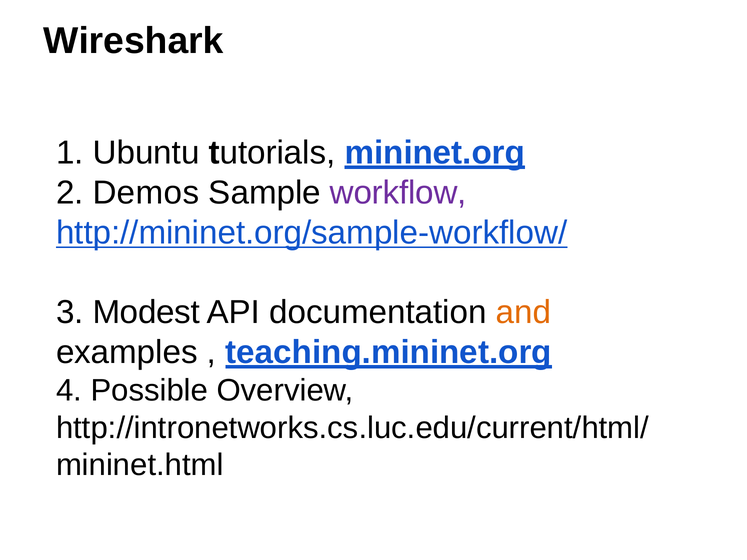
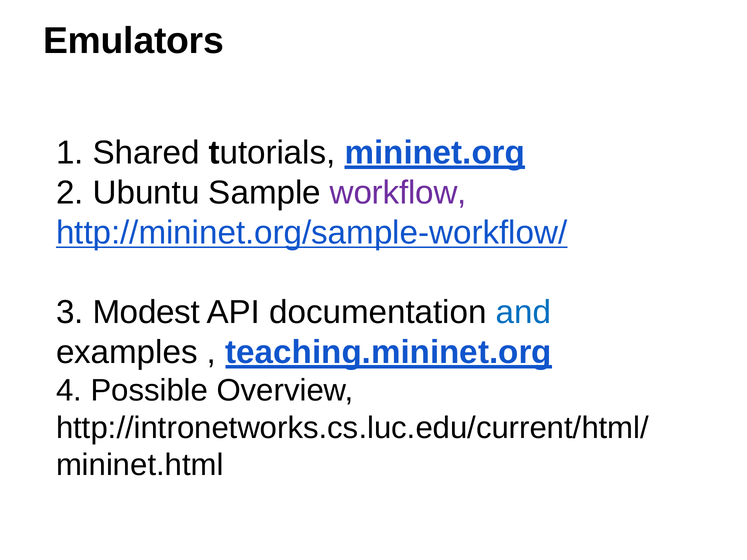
Wireshark: Wireshark -> Emulators
Ubuntu: Ubuntu -> Shared
Demos: Demos -> Ubuntu
and colour: orange -> blue
